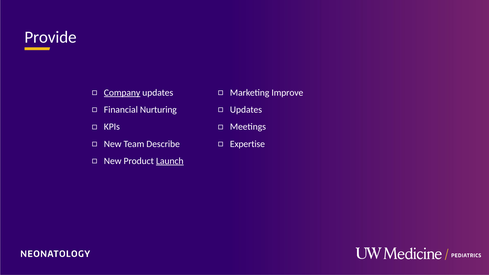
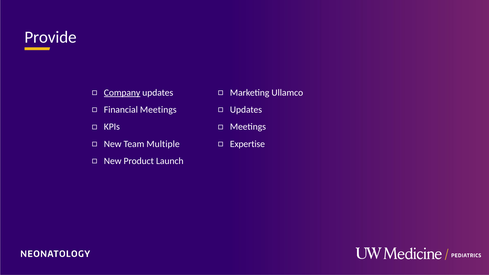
Improve: Improve -> Ullamco
Financial Nurturing: Nurturing -> Meetings
Describe: Describe -> Multiple
Launch underline: present -> none
